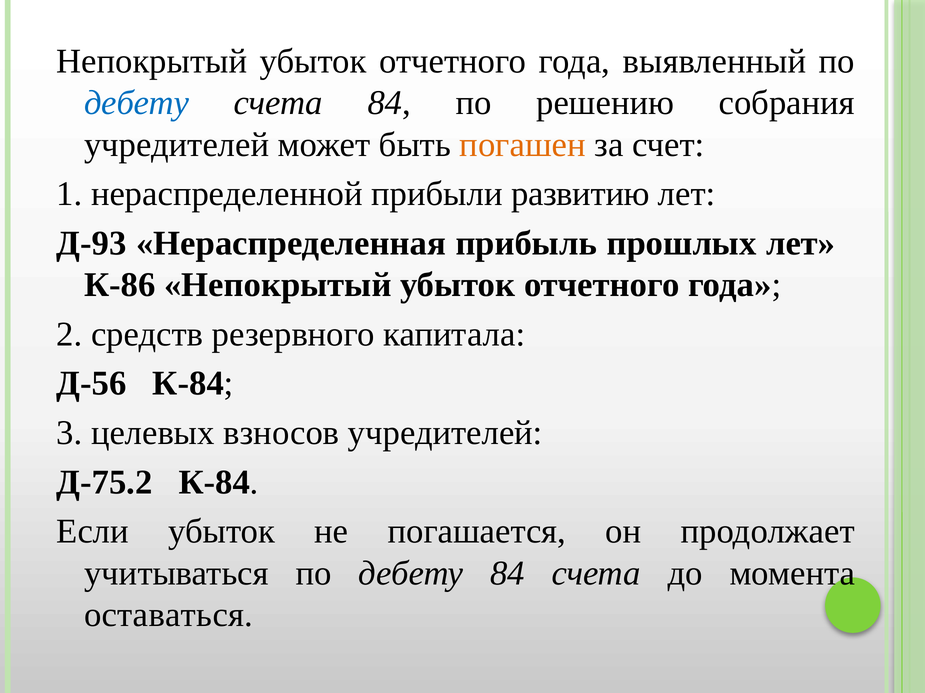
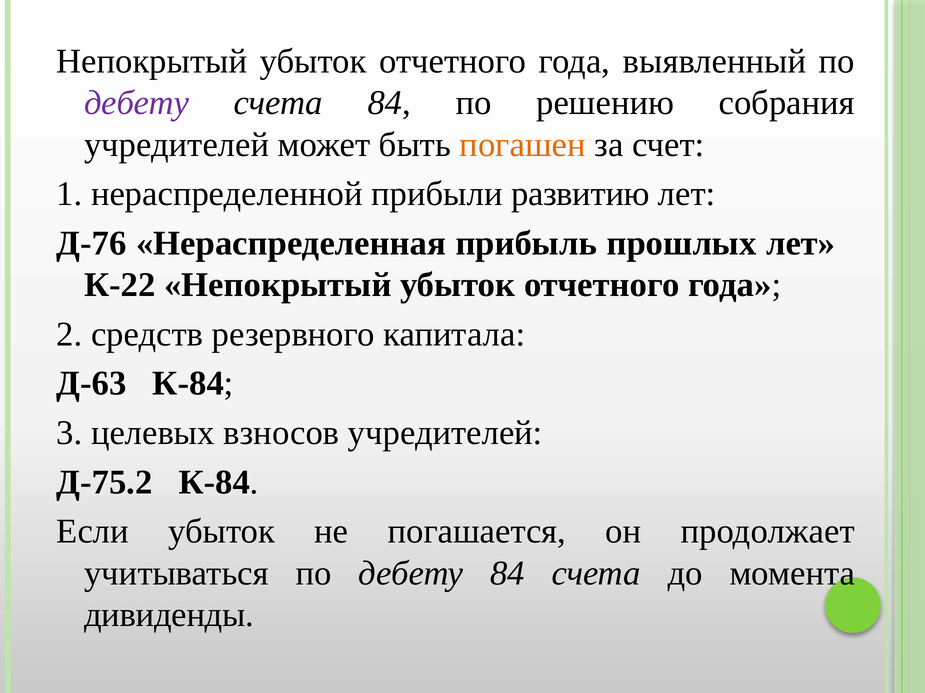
дебету at (137, 103) colour: blue -> purple
Д-93: Д-93 -> Д-76
К-86: К-86 -> К-22
Д-56: Д-56 -> Д-63
оставаться: оставаться -> дивиденды
